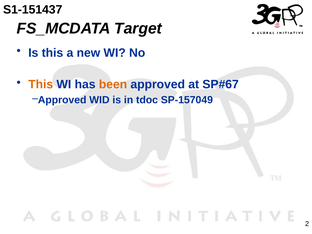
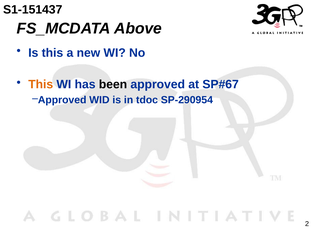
Target: Target -> Above
been colour: orange -> black
SP-157049: SP-157049 -> SP-290954
